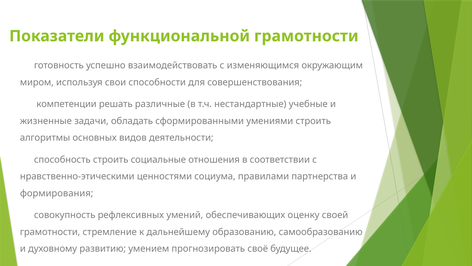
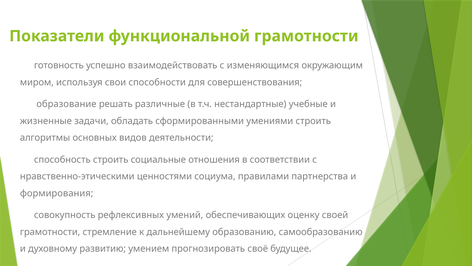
компетенции: компетенции -> образование
